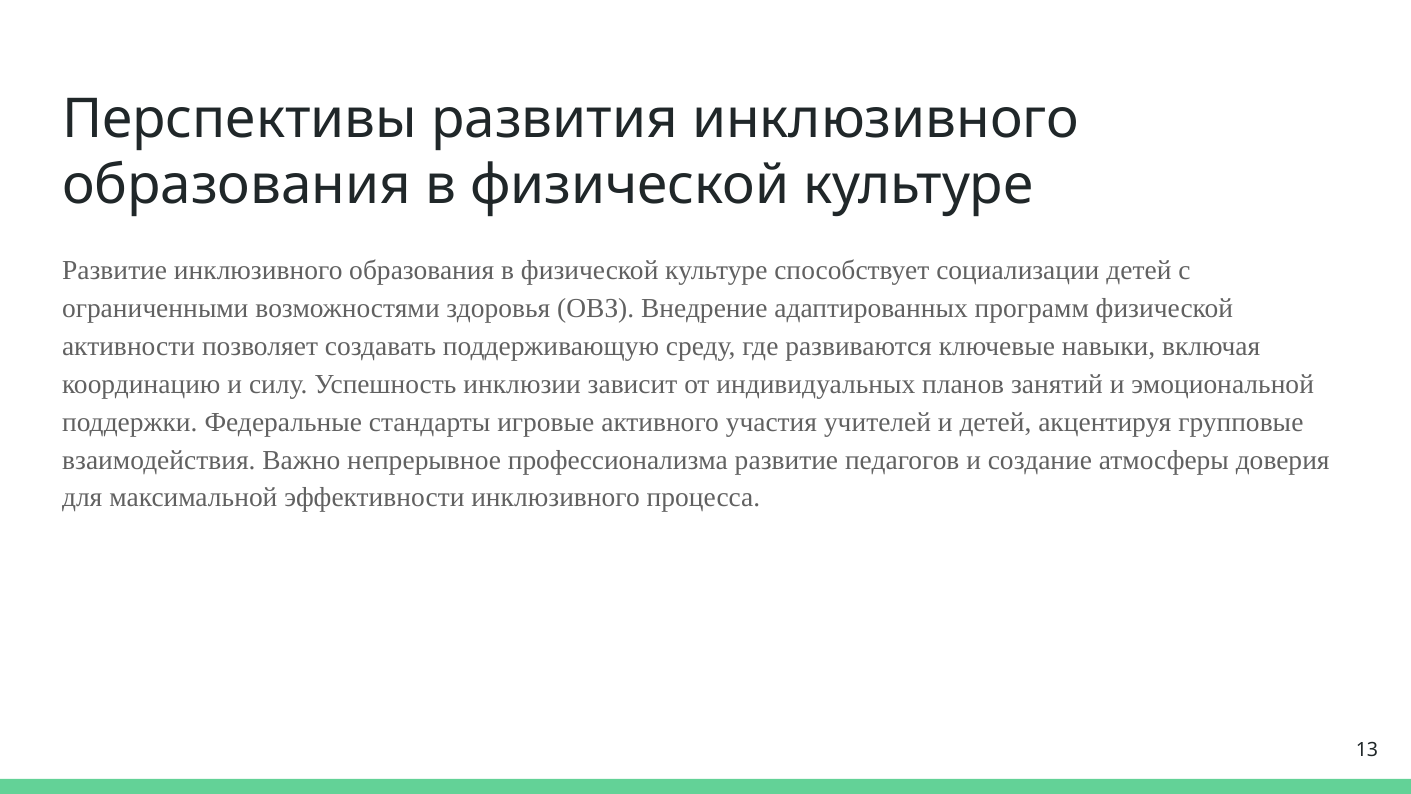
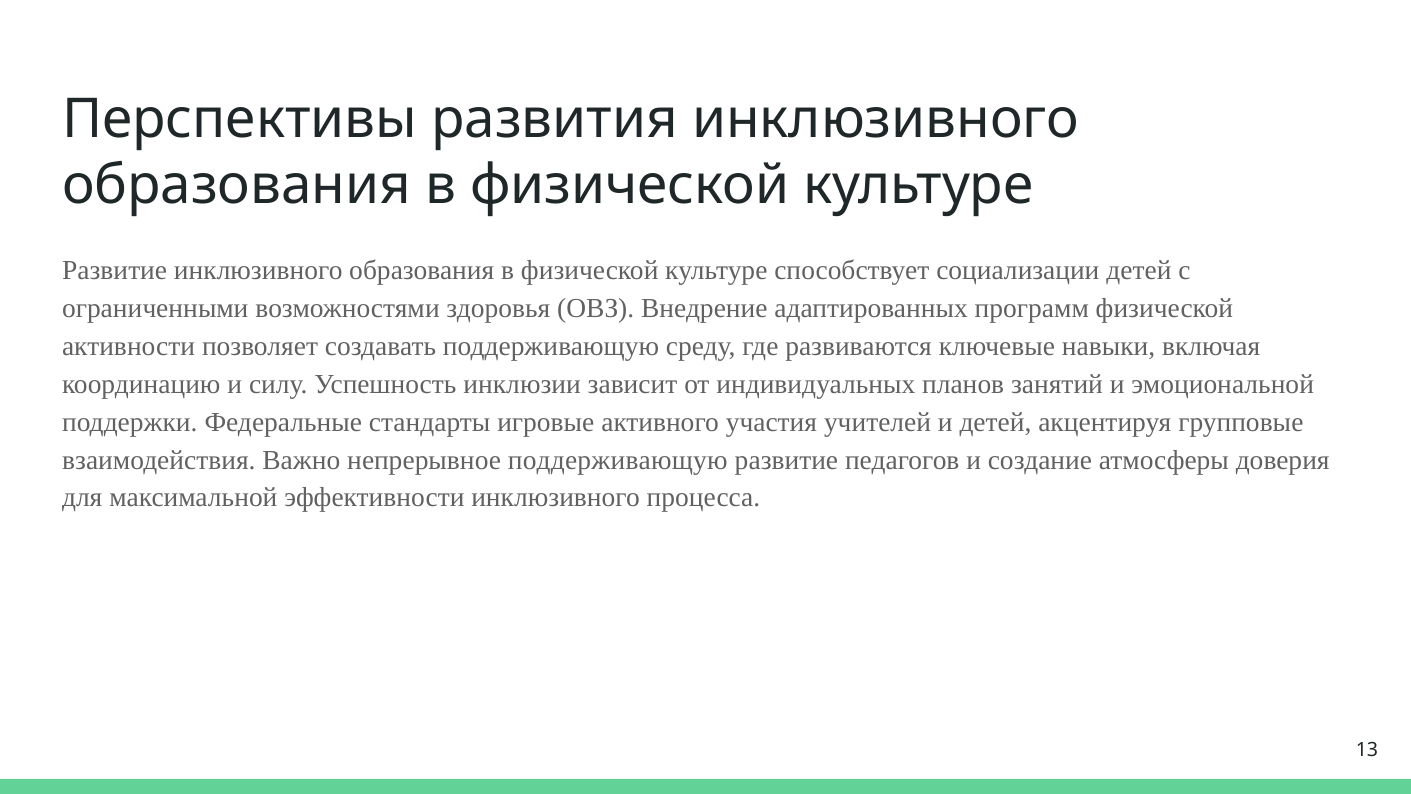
непрерывное профессионализма: профессионализма -> поддерживающую
